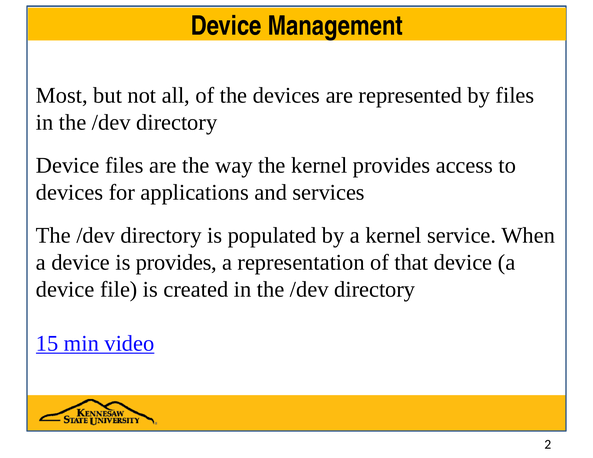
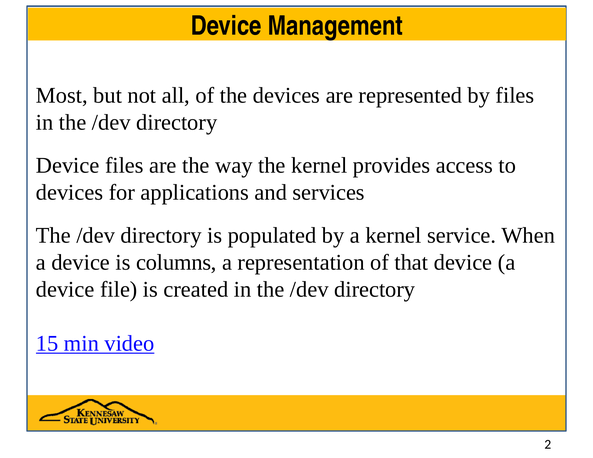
is provides: provides -> columns
